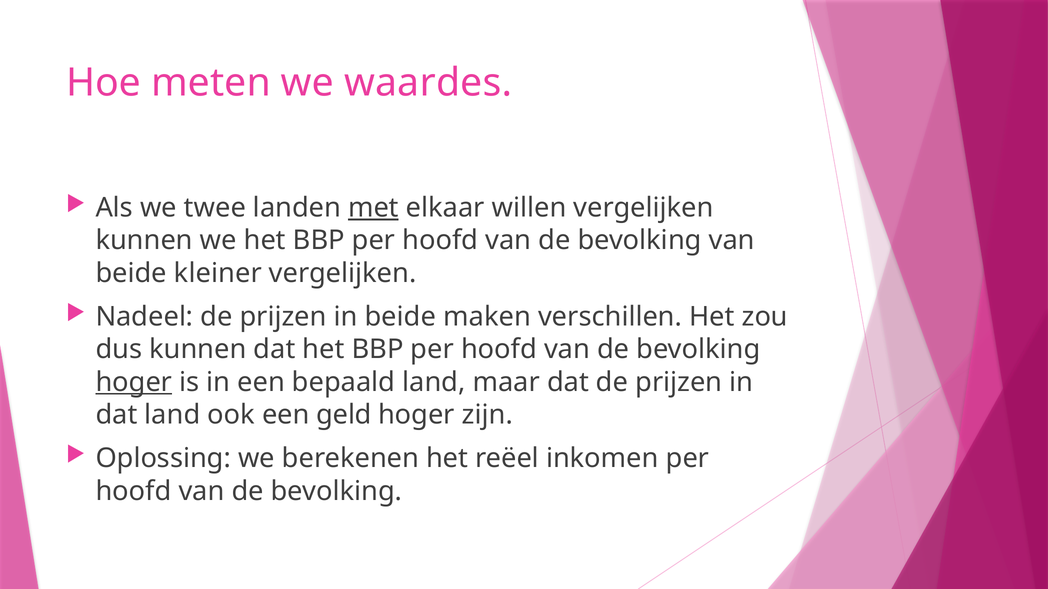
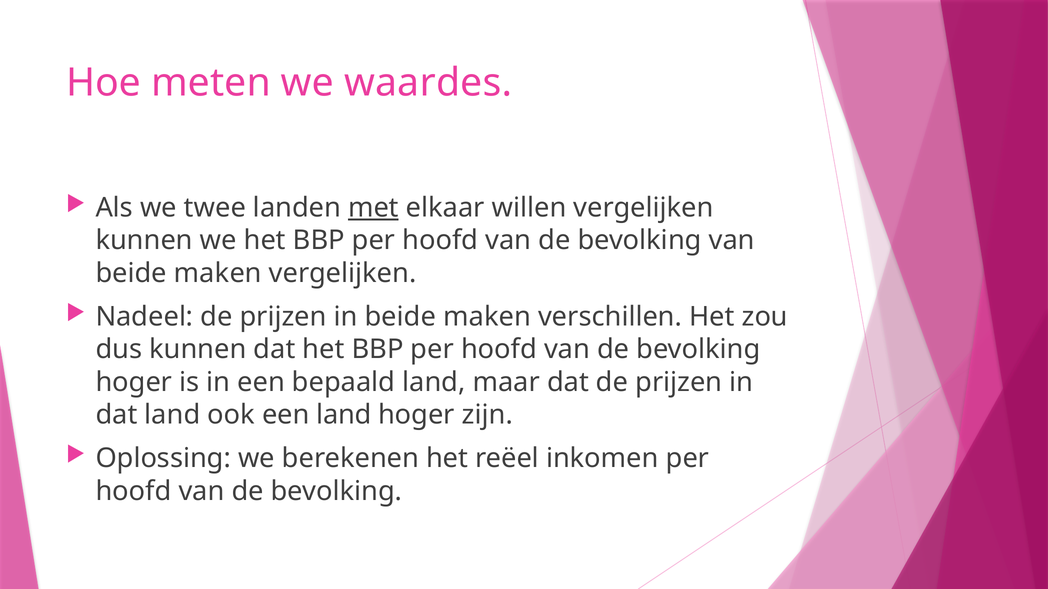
kleiner at (218, 273): kleiner -> maken
hoger at (134, 382) underline: present -> none
een geld: geld -> land
